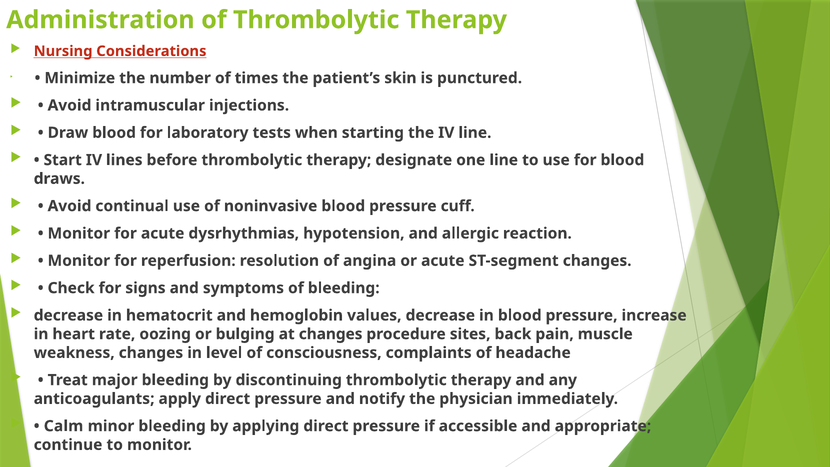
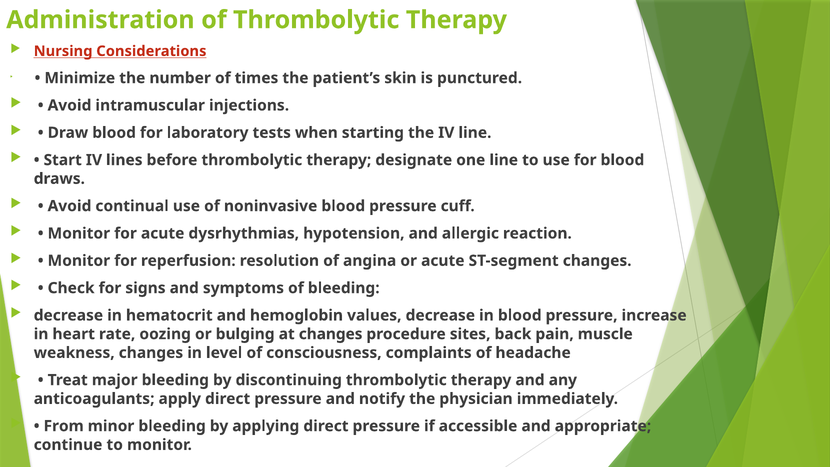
Calm: Calm -> From
